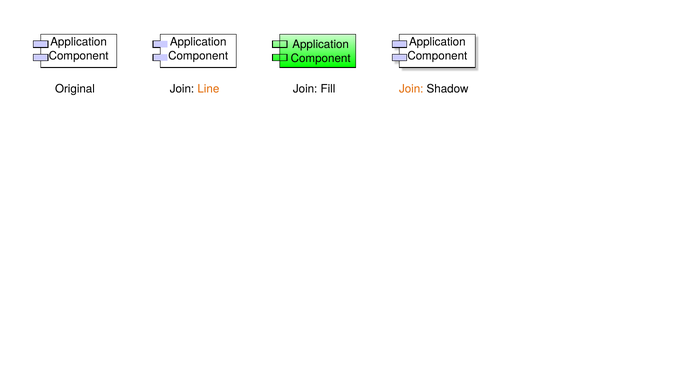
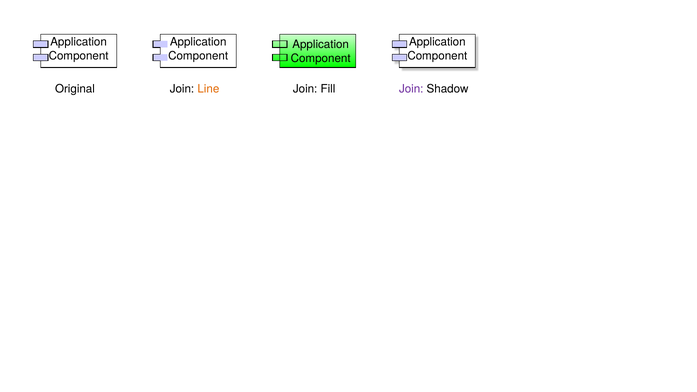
Join at (411, 89) colour: orange -> purple
